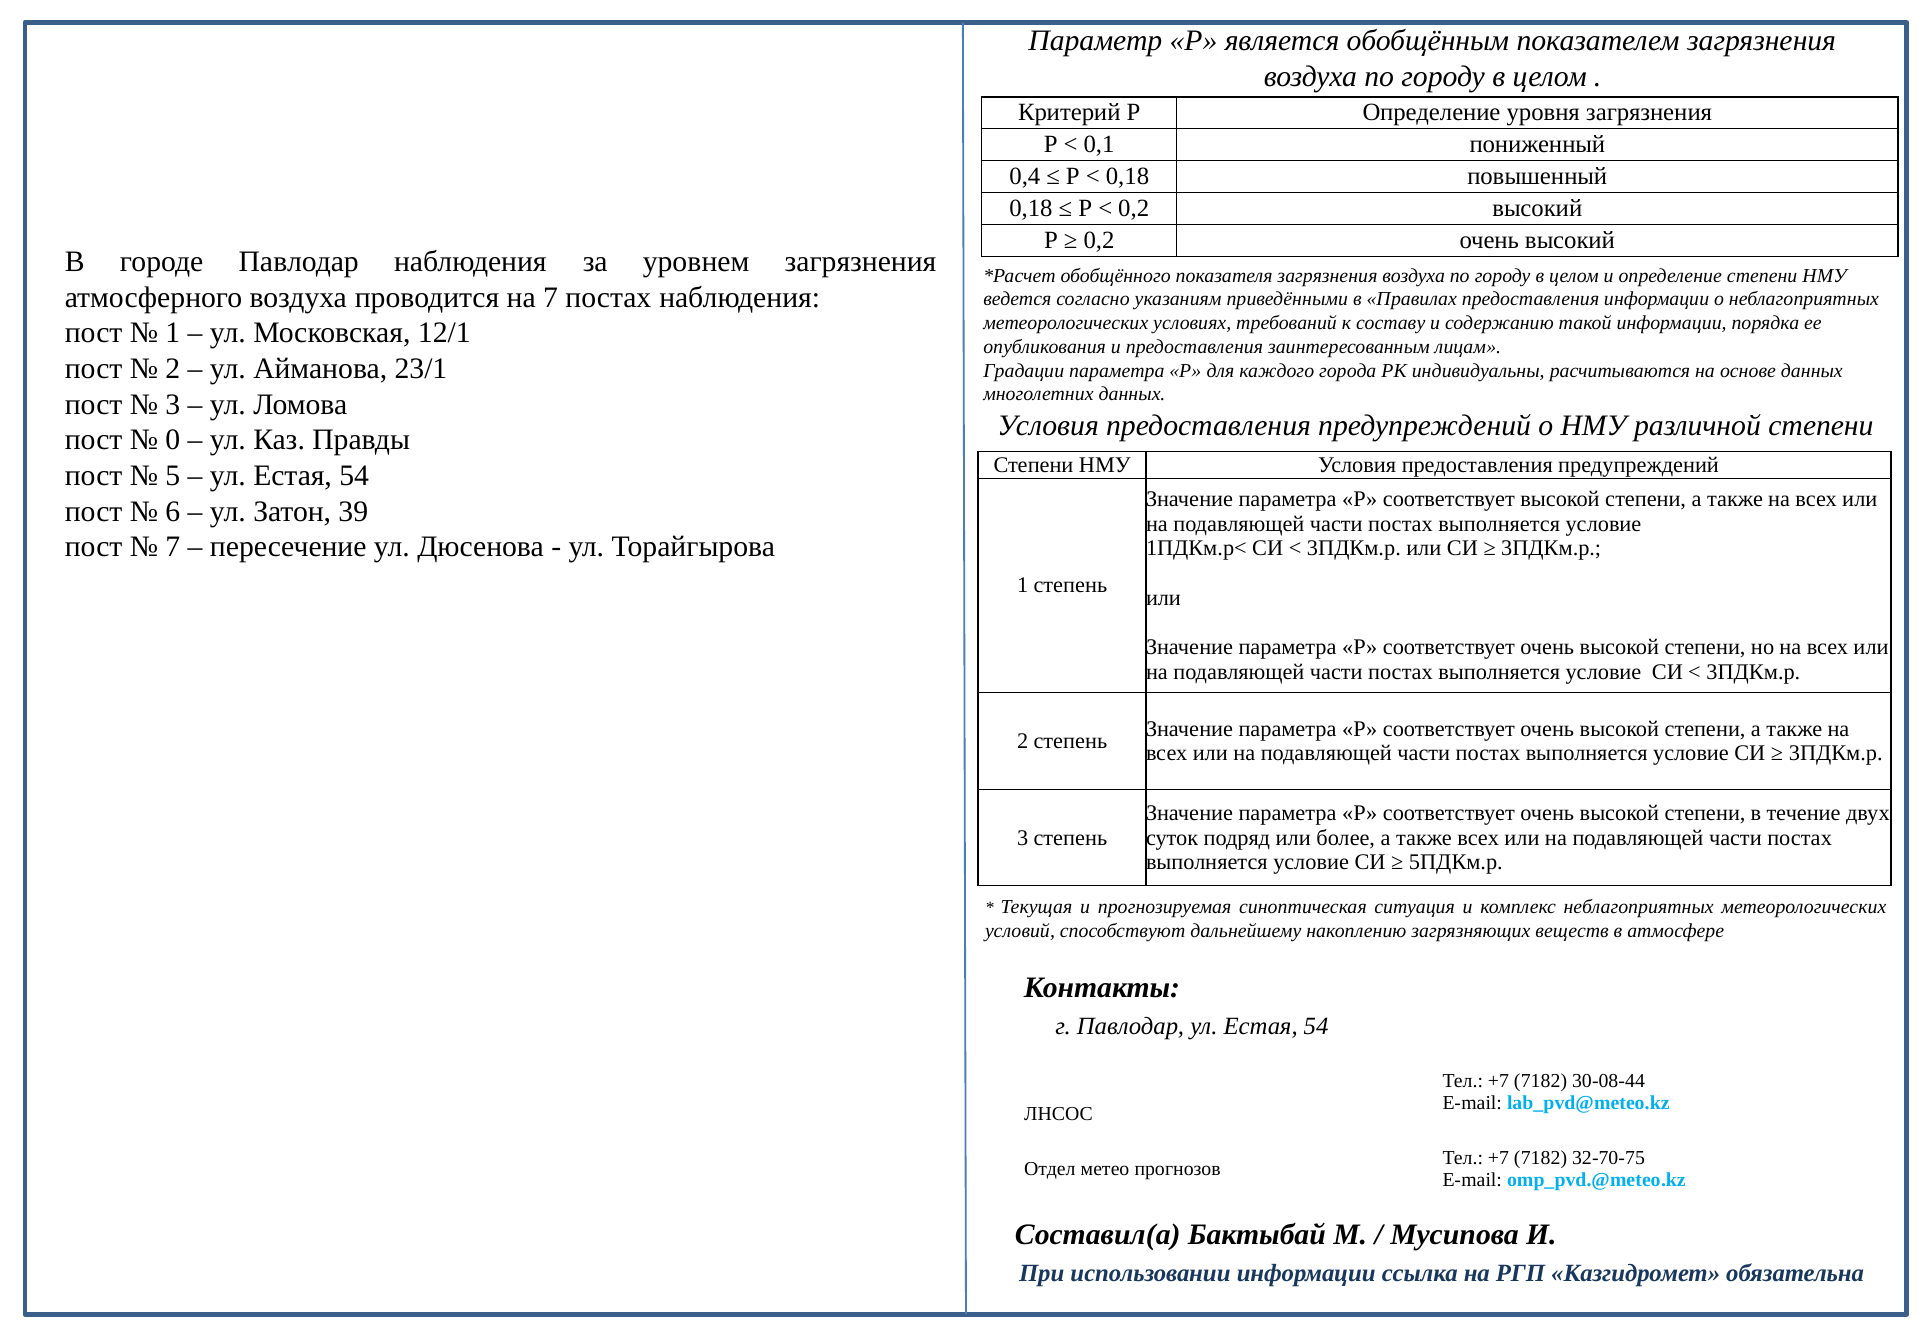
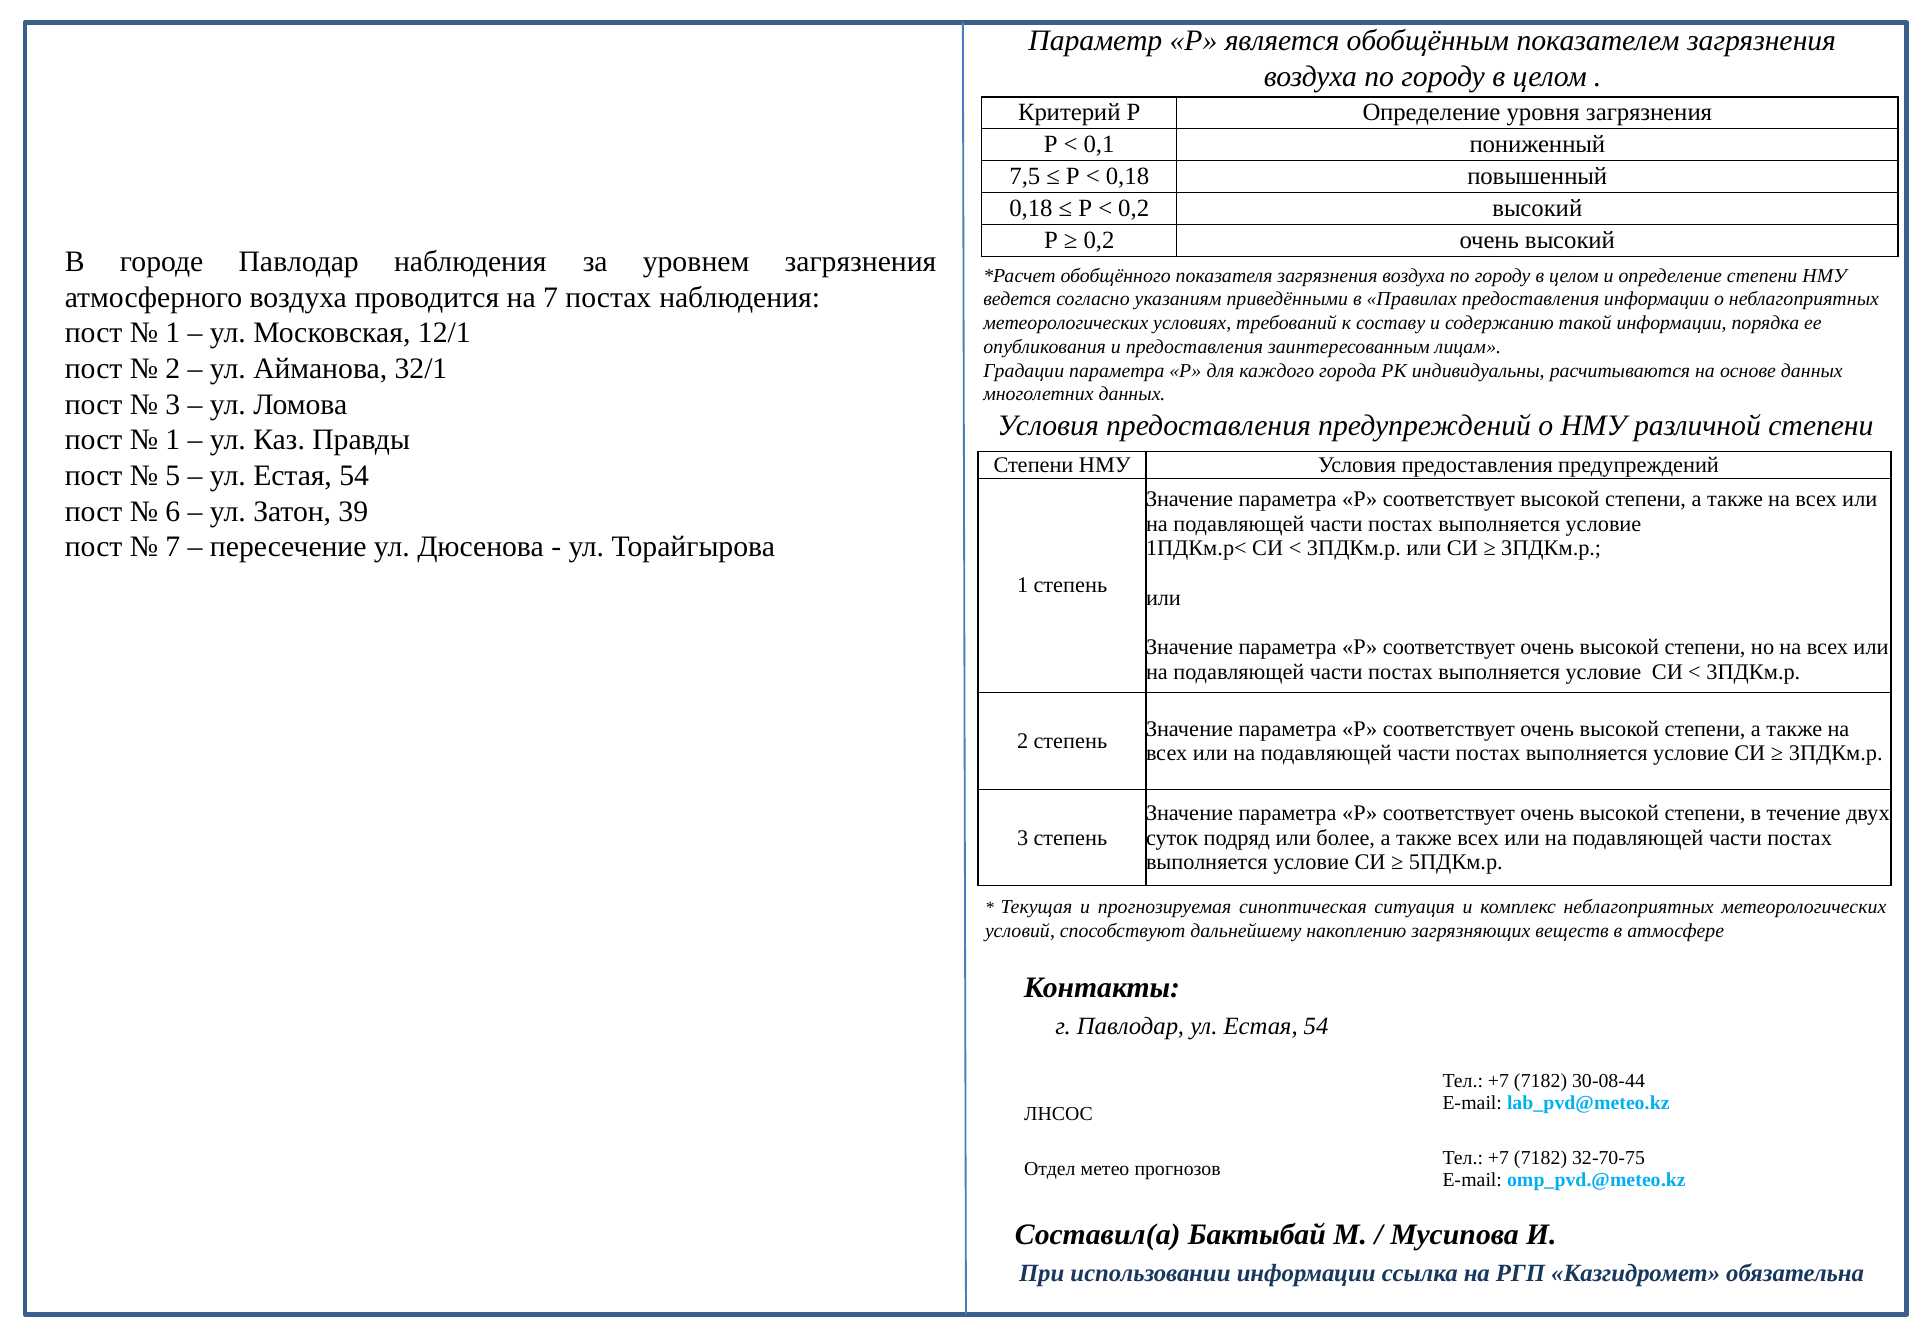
0,4: 0,4 -> 7,5
23/1: 23/1 -> 32/1
0 at (173, 440): 0 -> 1
